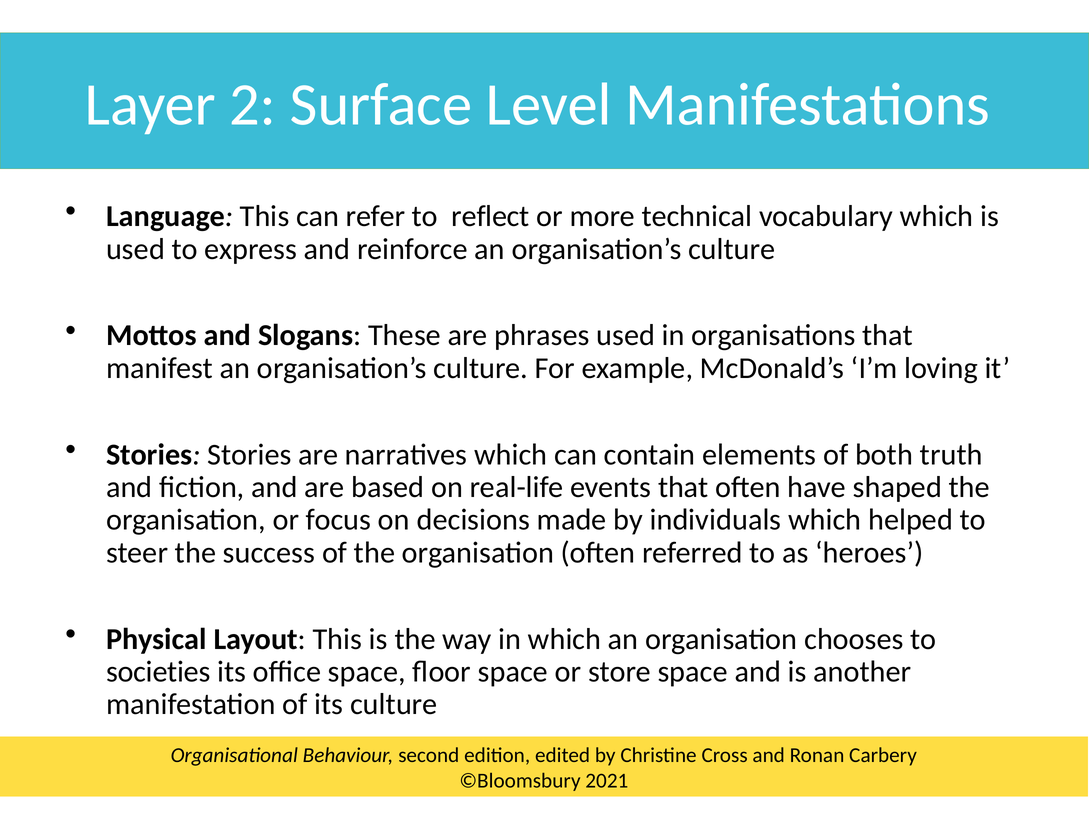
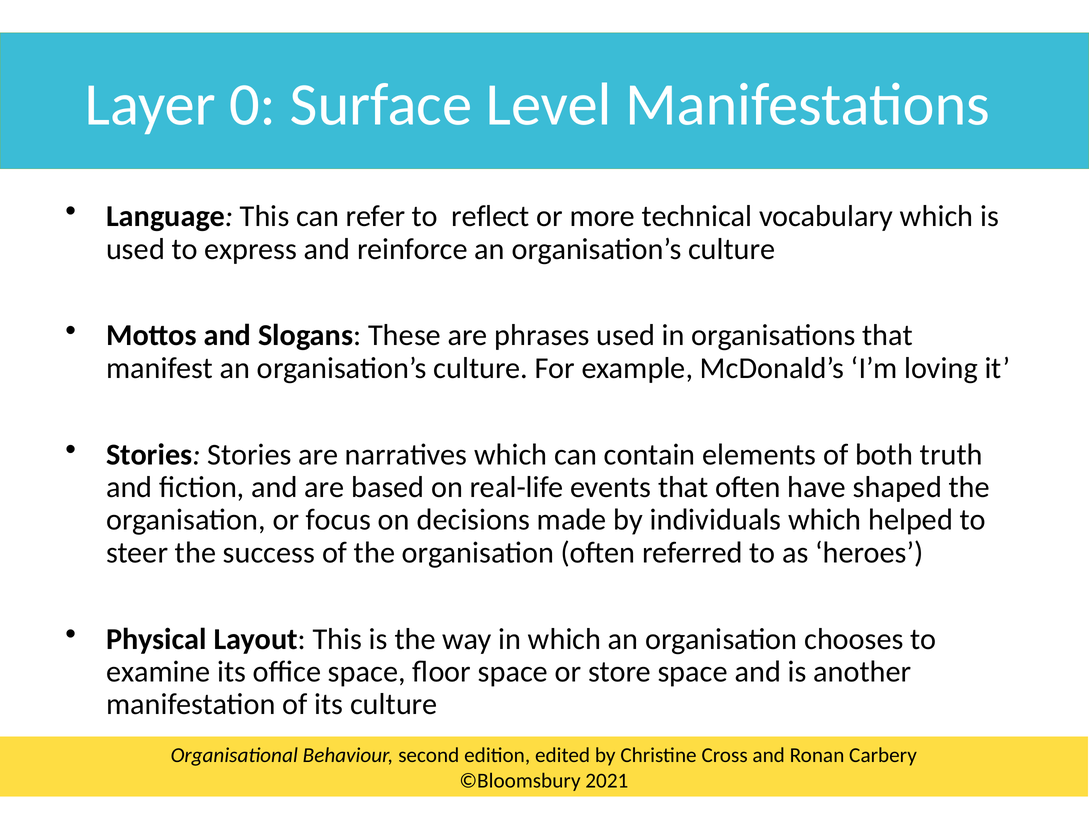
2: 2 -> 0
societies: societies -> examine
